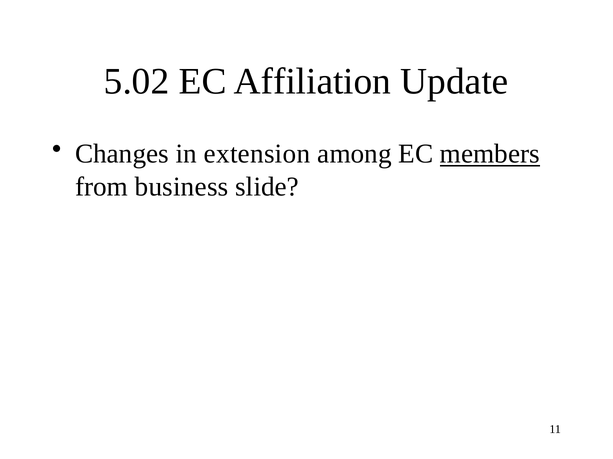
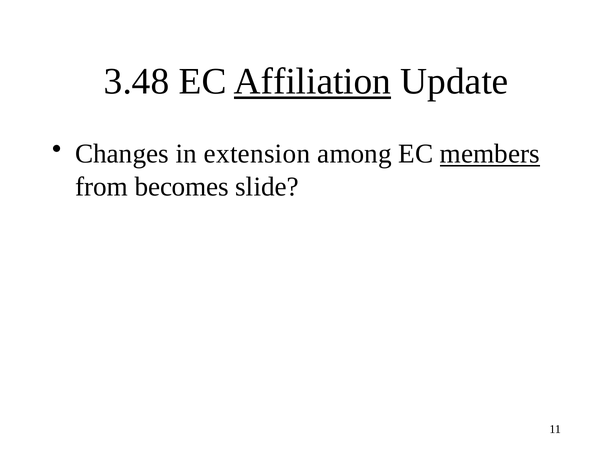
5.02: 5.02 -> 3.48
Affiliation underline: none -> present
business: business -> becomes
